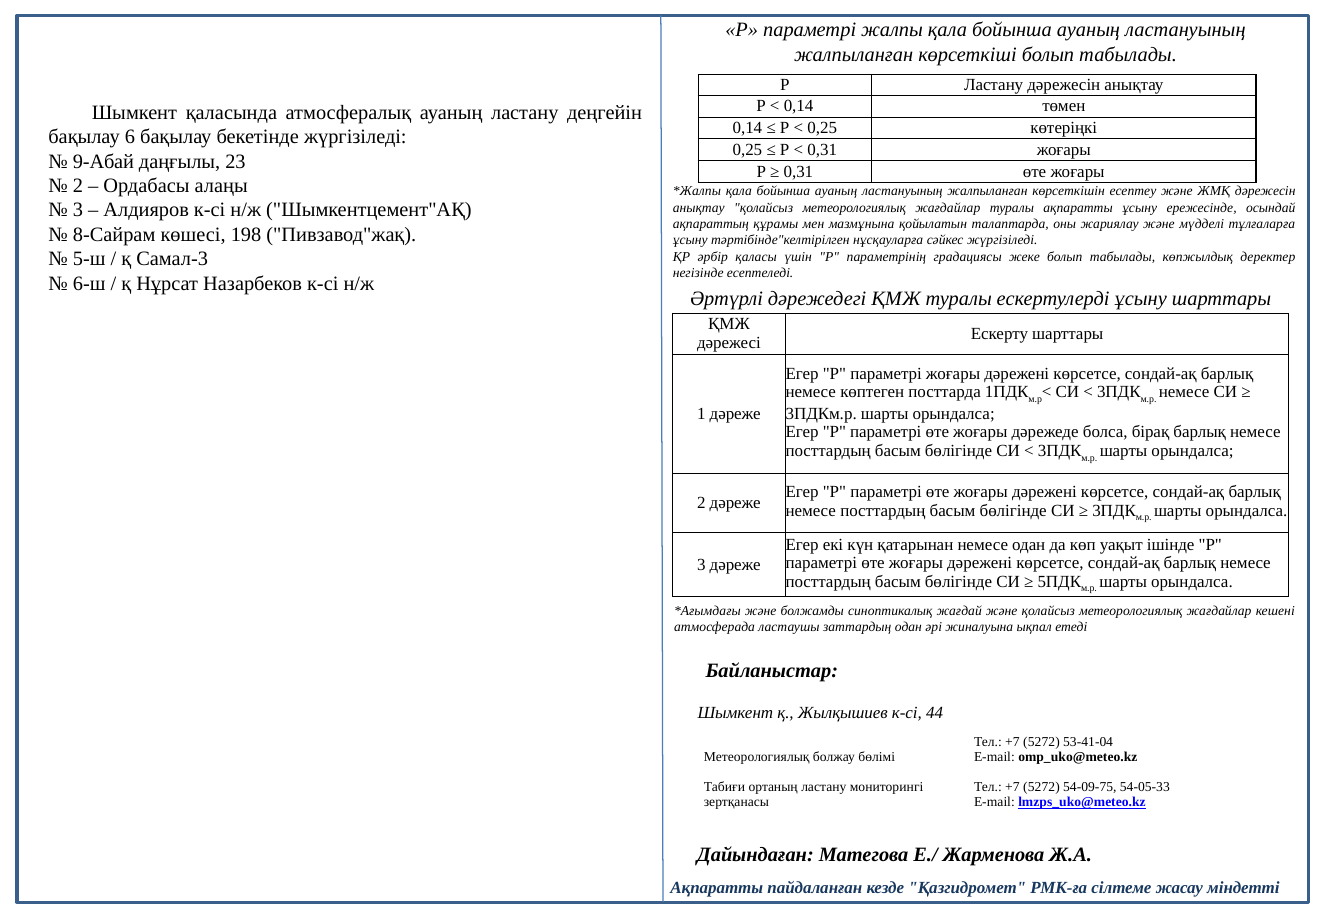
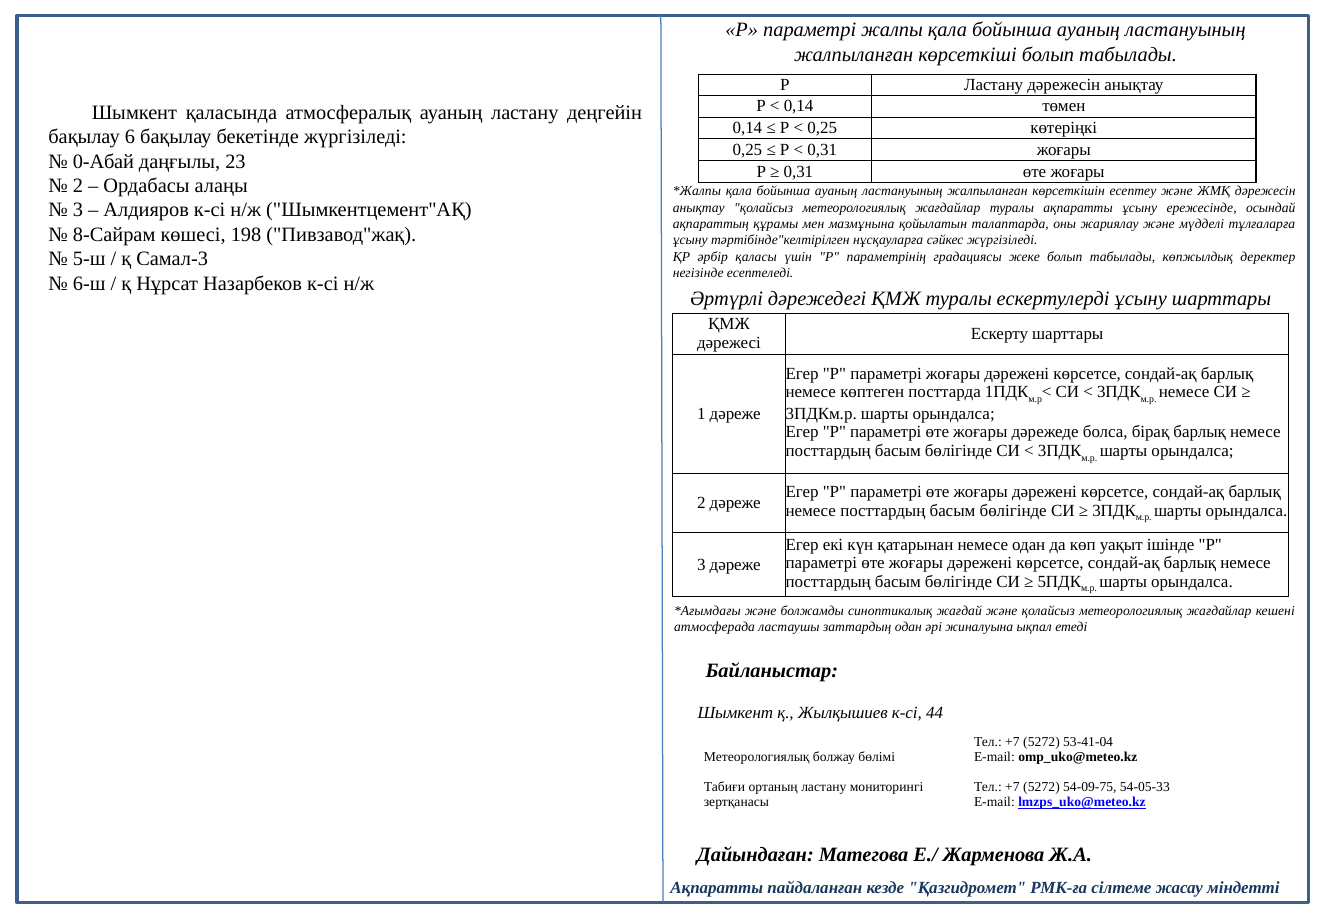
9-Абай: 9-Абай -> 0-Абай
